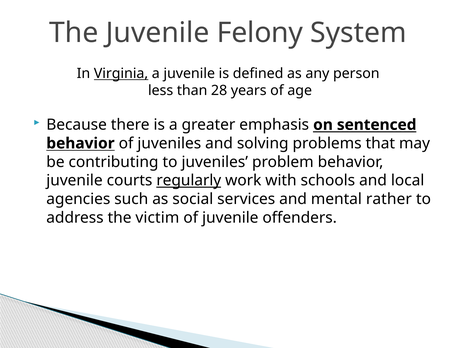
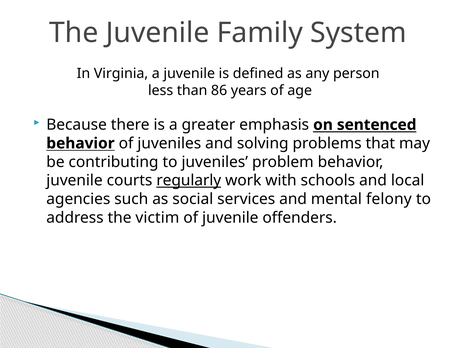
Felony: Felony -> Family
Virginia underline: present -> none
28: 28 -> 86
rather: rather -> felony
